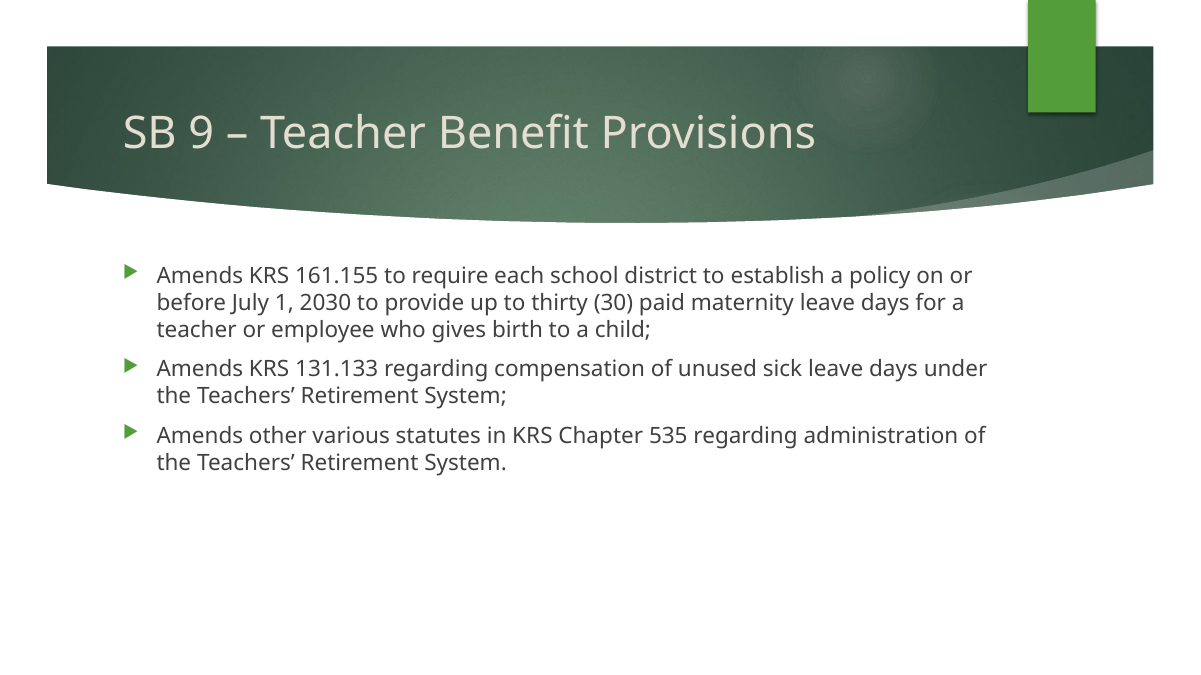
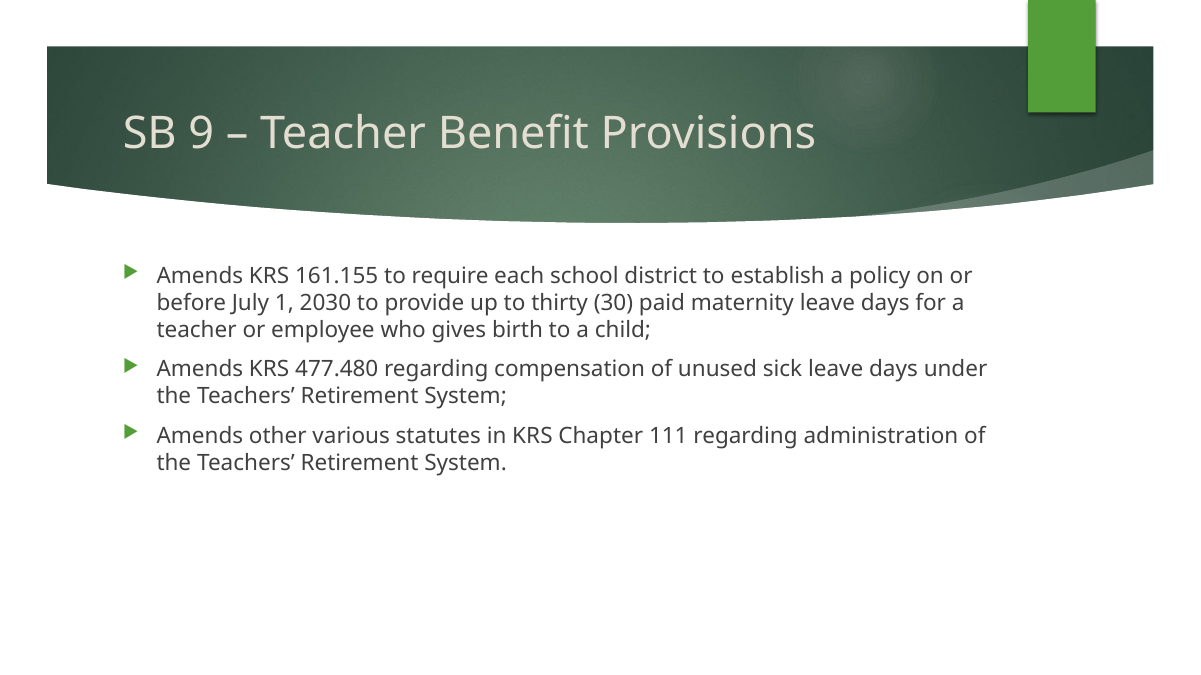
131.133: 131.133 -> 477.480
535: 535 -> 111
